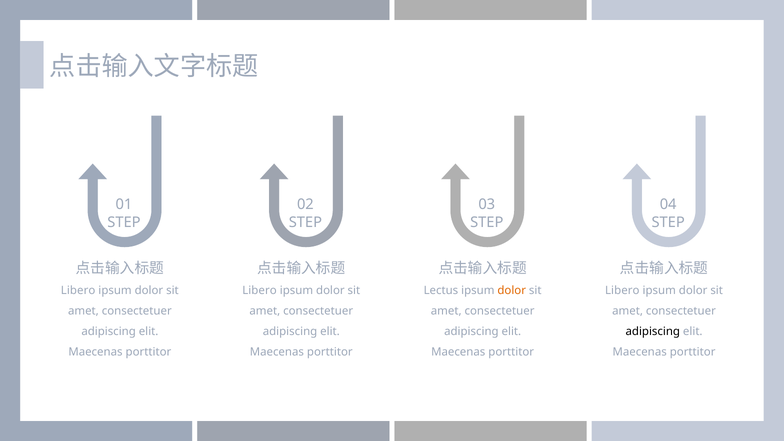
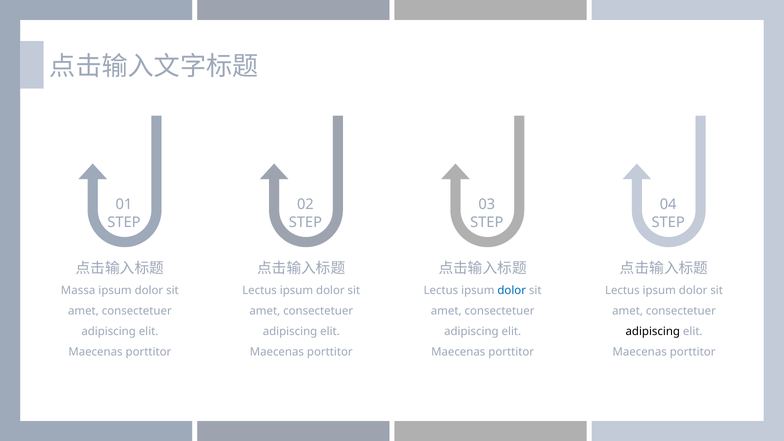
Libero at (78, 290): Libero -> Massa
Libero at (260, 290): Libero -> Lectus
dolor at (512, 290) colour: orange -> blue
Libero at (622, 290): Libero -> Lectus
